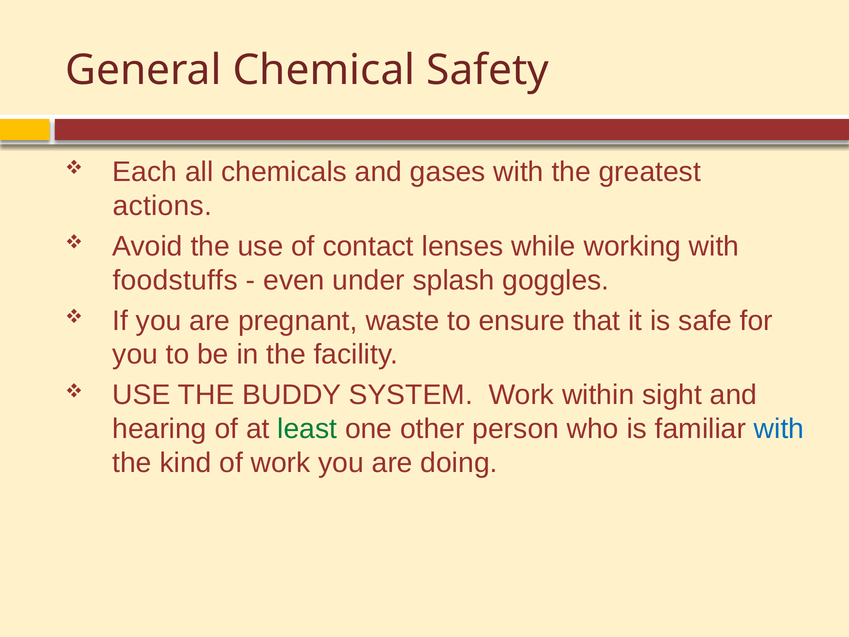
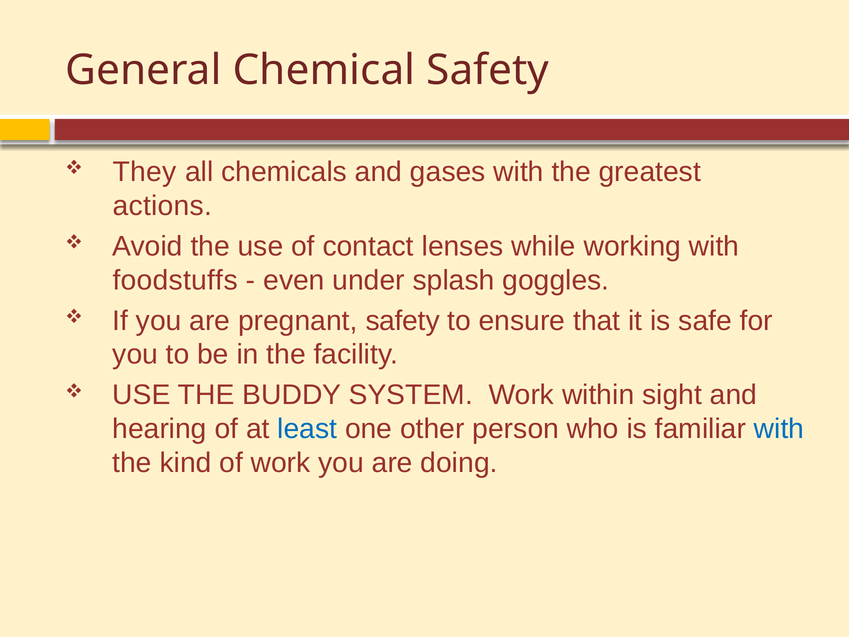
Each: Each -> They
pregnant waste: waste -> safety
least colour: green -> blue
